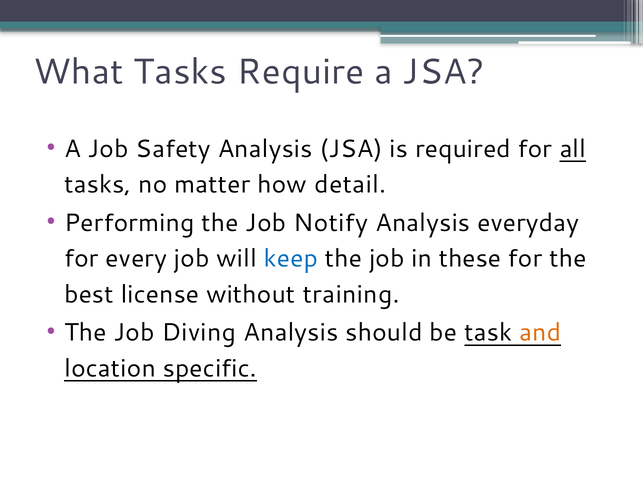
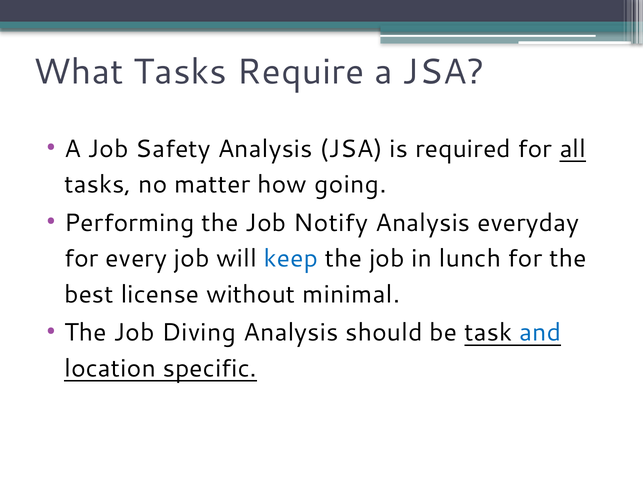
detail: detail -> going
these: these -> lunch
training: training -> minimal
and colour: orange -> blue
